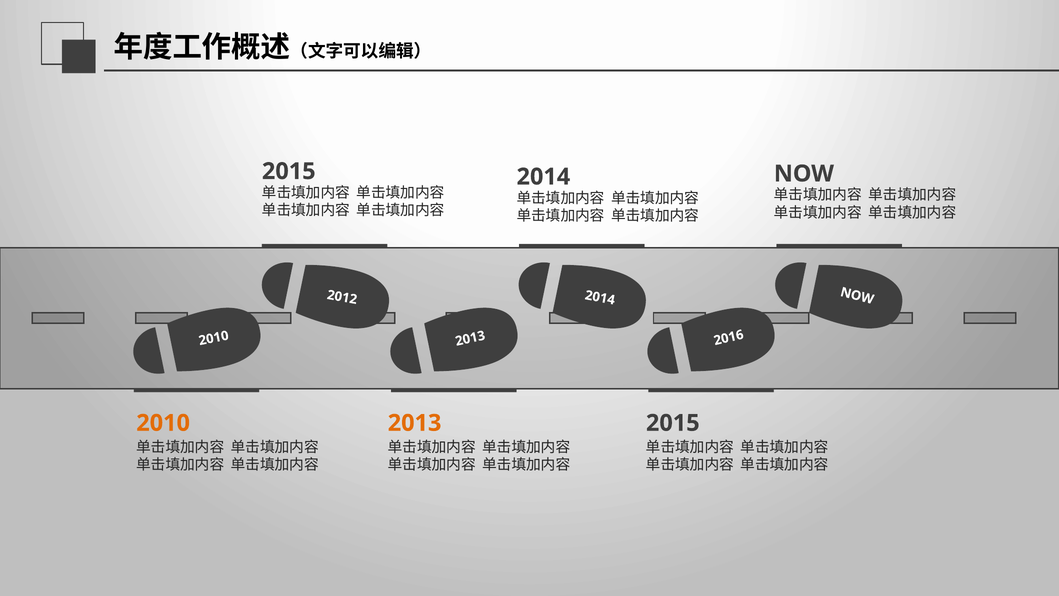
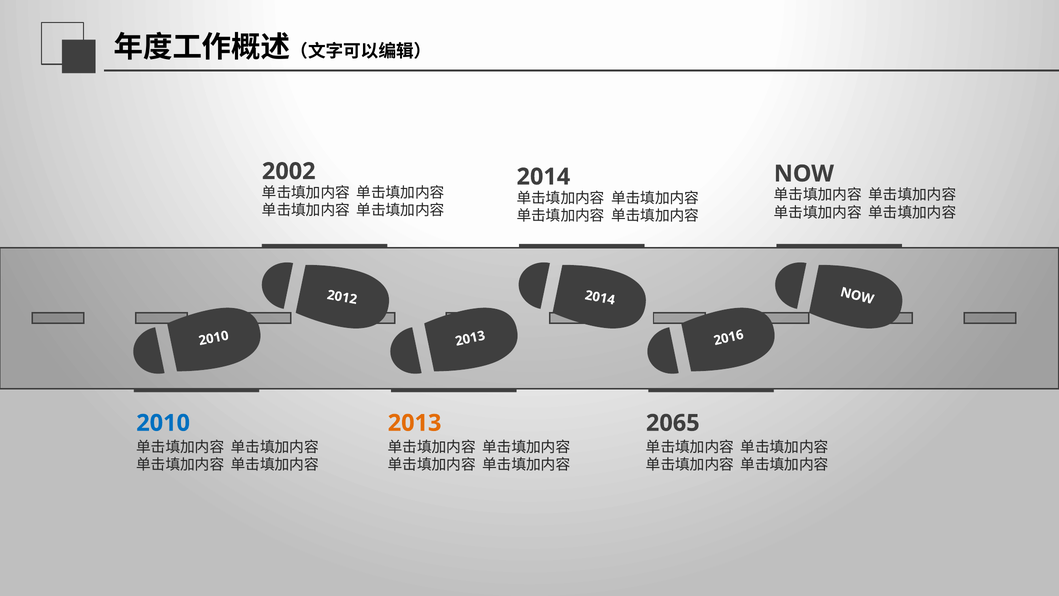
2015 at (289, 171): 2015 -> 2002
2010 at (163, 423) colour: orange -> blue
2015 at (673, 423): 2015 -> 2065
